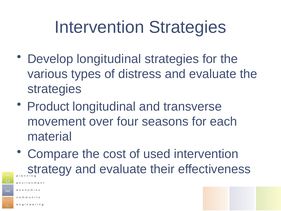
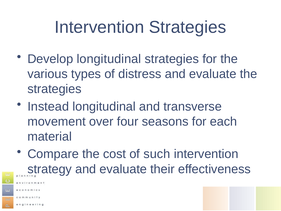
Product: Product -> Instead
used: used -> such
